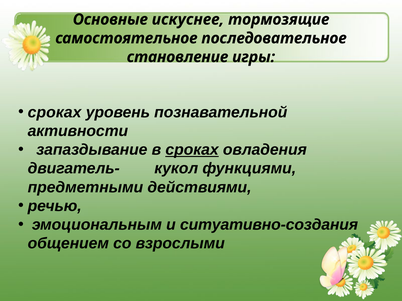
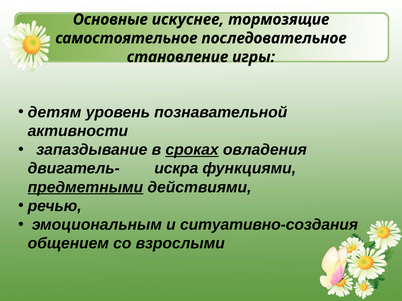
сроках at (55, 112): сроках -> детям
кукол: кукол -> искра
предметными underline: none -> present
